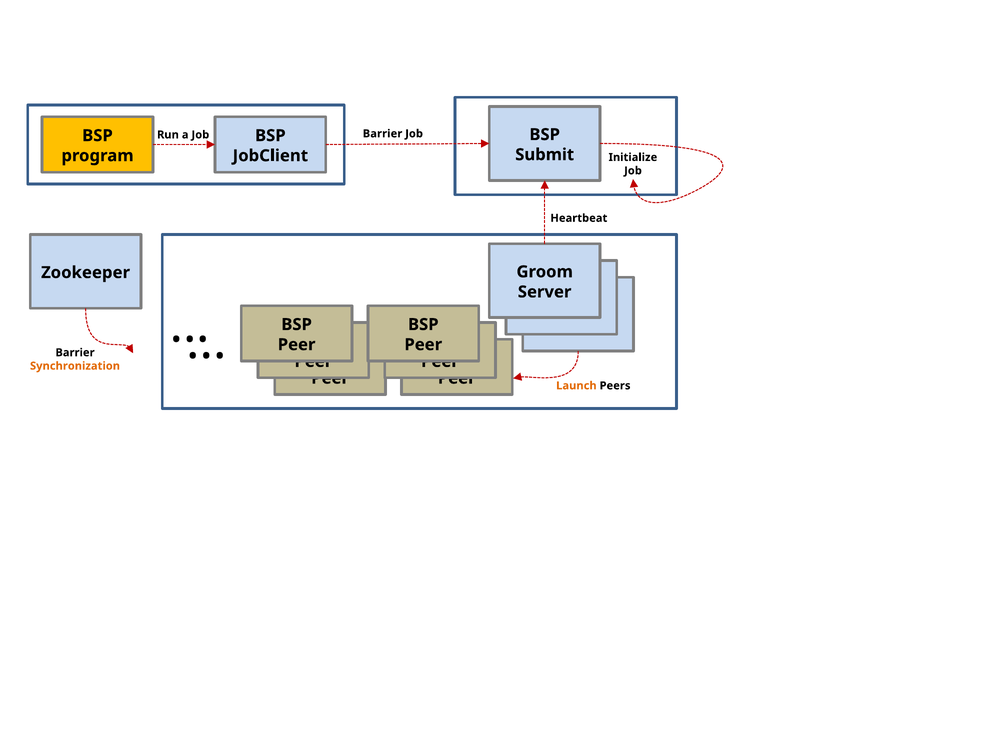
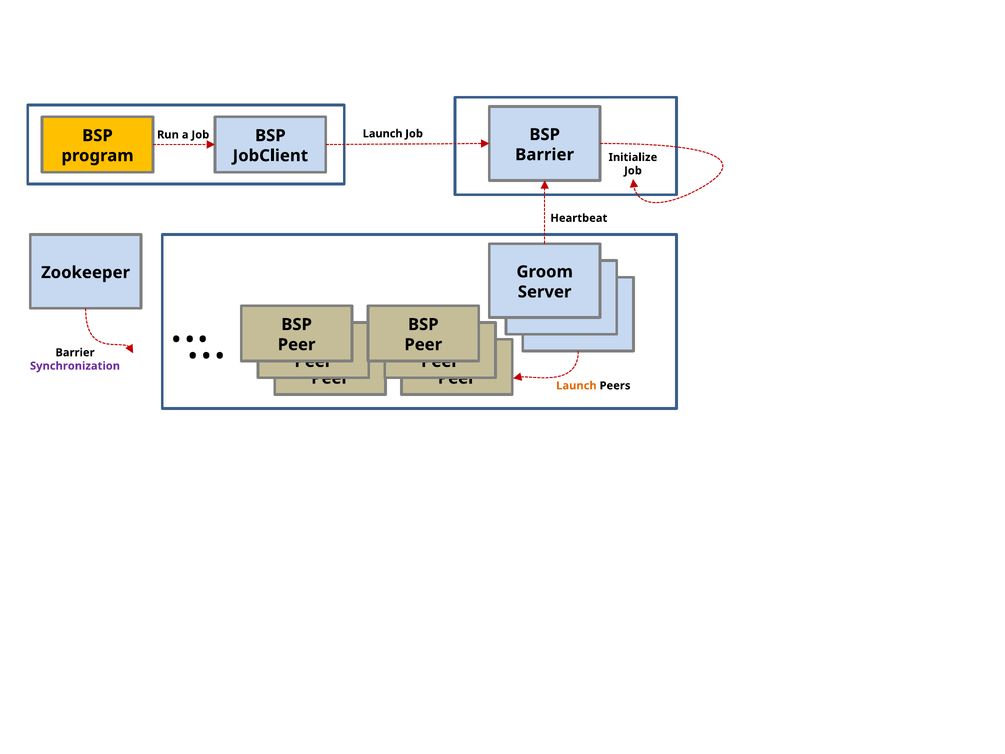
Barrier at (383, 134): Barrier -> Launch
Submit at (545, 155): Submit -> Barrier
Synchronization colour: orange -> purple
